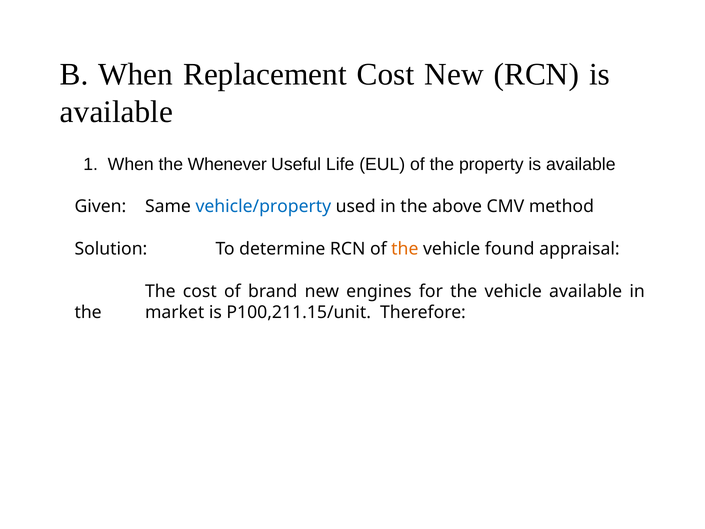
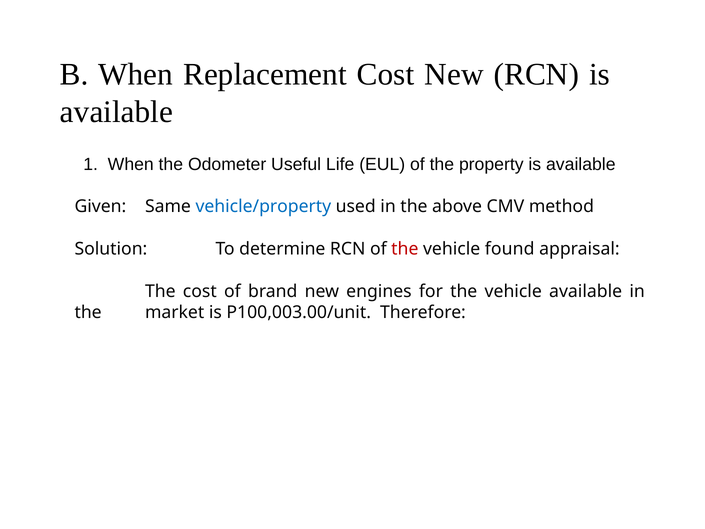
Whenever: Whenever -> Odometer
the at (405, 249) colour: orange -> red
P100,211.15/unit: P100,211.15/unit -> P100,003.00/unit
